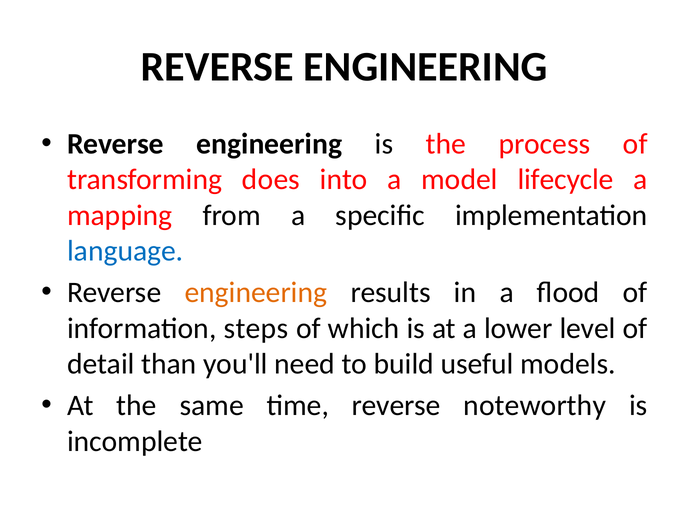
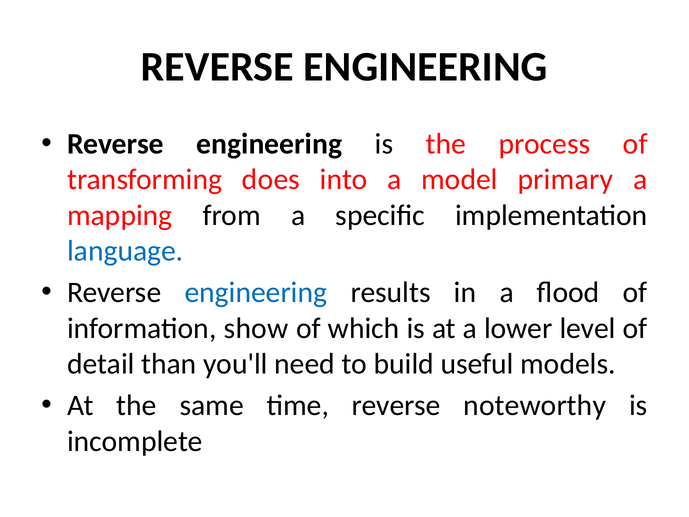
lifecycle: lifecycle -> primary
engineering at (256, 292) colour: orange -> blue
steps: steps -> show
